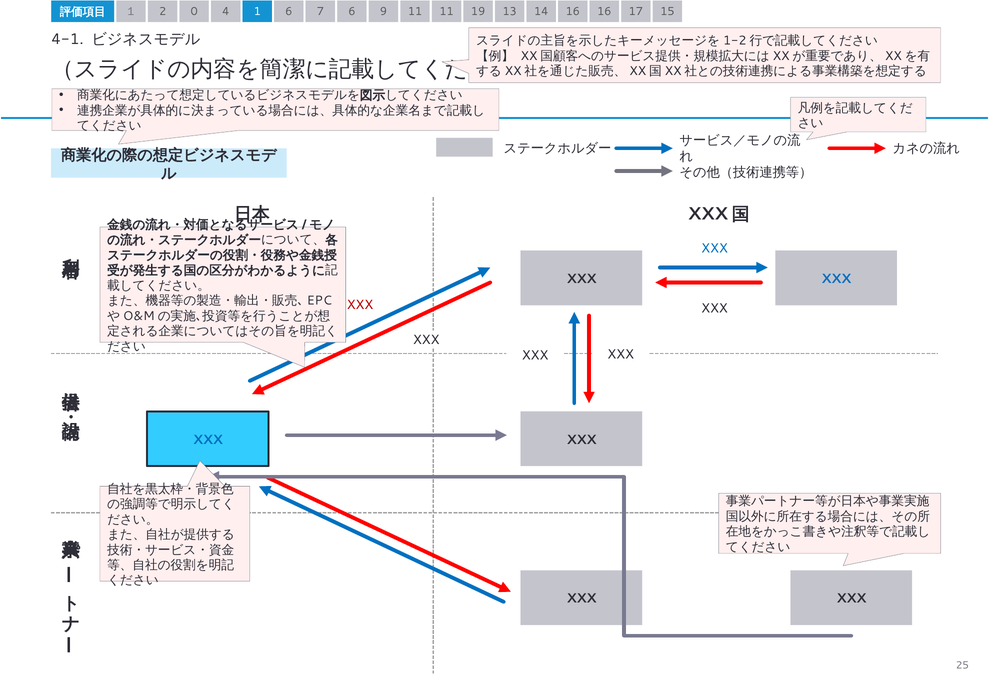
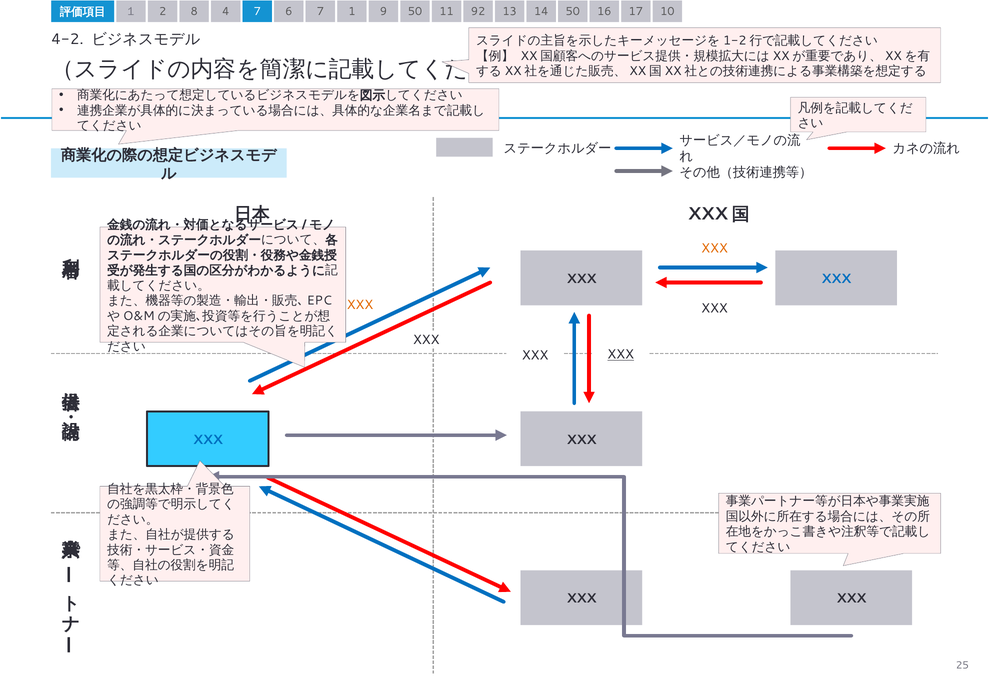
0: 0 -> 8
4 1: 1 -> 7
7 6: 6 -> 1
9 11: 11 -> 50
19: 19 -> 92
14 16: 16 -> 50
15: 15 -> 10
4-1: 4-1 -> 4-2
XXX at (714, 248) colour: blue -> orange
XXX at (360, 305) colour: red -> orange
XXX at (621, 354) underline: none -> present
